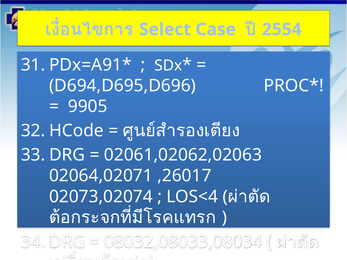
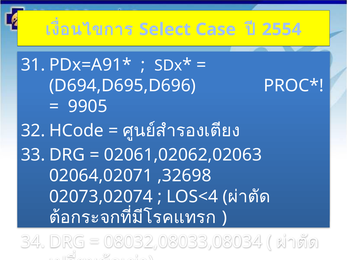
,26017: ,26017 -> ,32698
